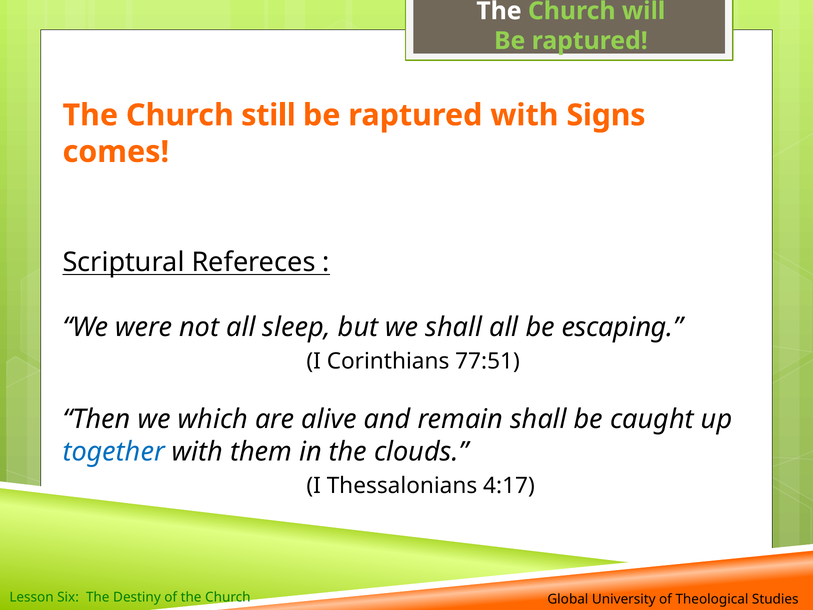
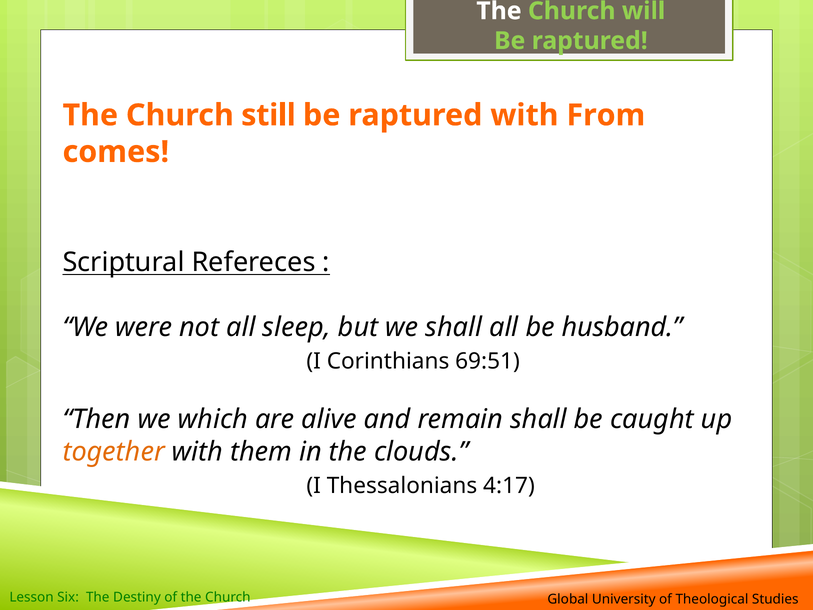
Signs: Signs -> From
escaping: escaping -> husband
77:51: 77:51 -> 69:51
together colour: blue -> orange
